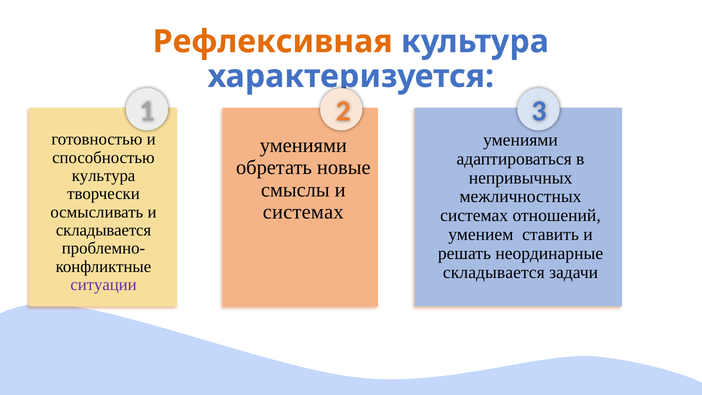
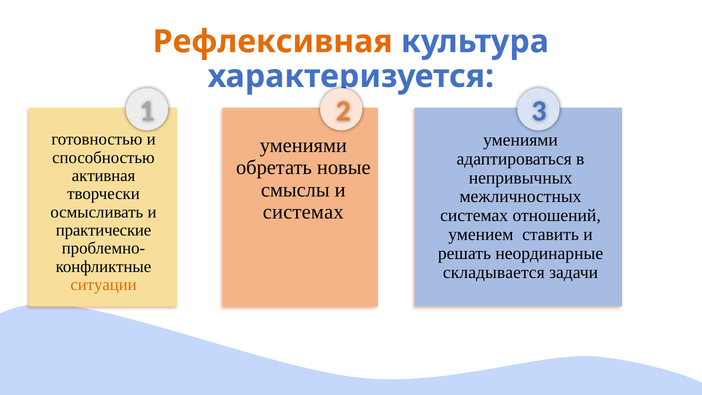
культура at (104, 176): культура -> активная
складывается at (104, 230): складывается -> практические
ситуации colour: purple -> orange
